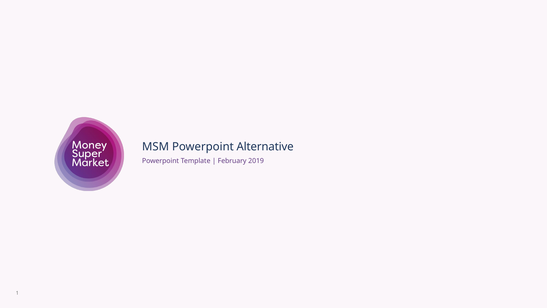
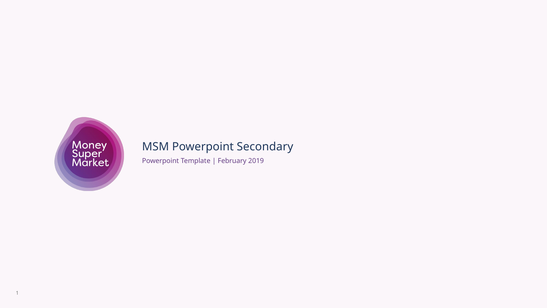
Alternative: Alternative -> Secondary
